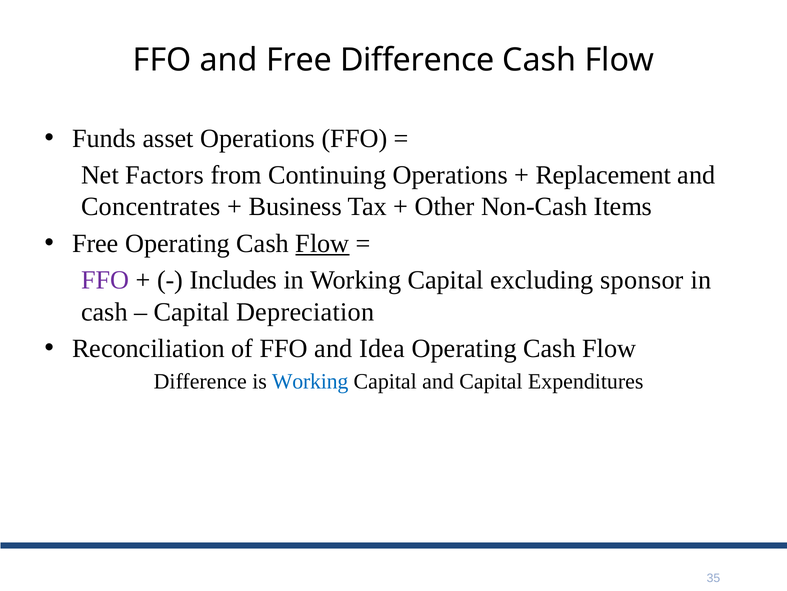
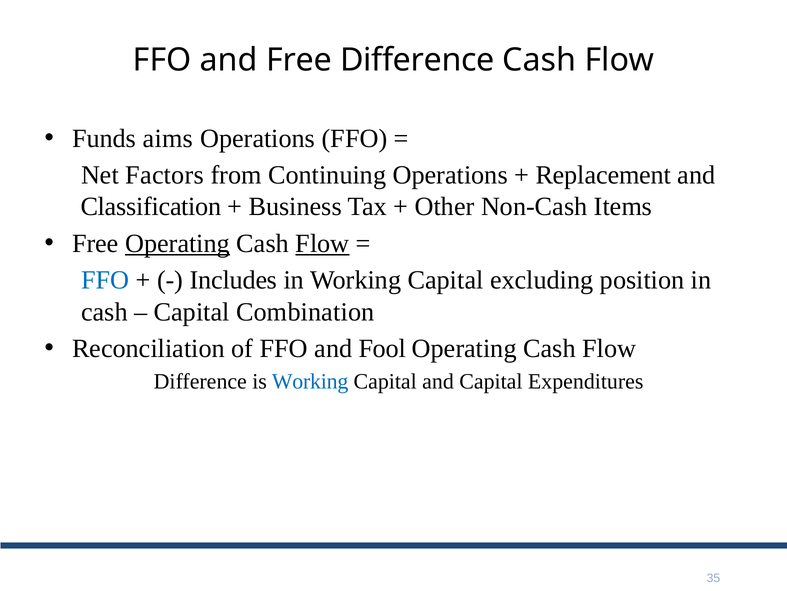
asset: asset -> aims
Concentrates: Concentrates -> Classification
Operating at (178, 243) underline: none -> present
FFO at (105, 280) colour: purple -> blue
sponsor: sponsor -> position
Depreciation: Depreciation -> Combination
Idea: Idea -> Fool
